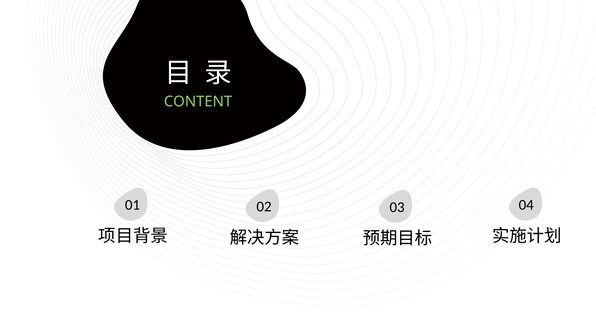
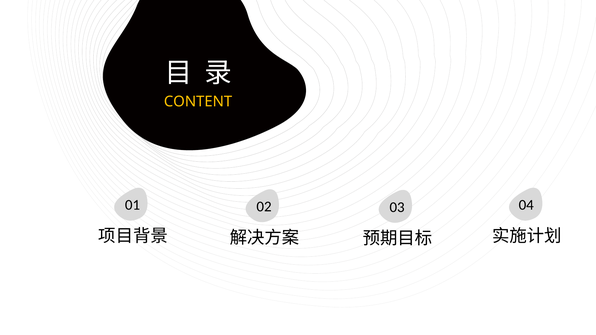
CONTENT colour: light green -> yellow
